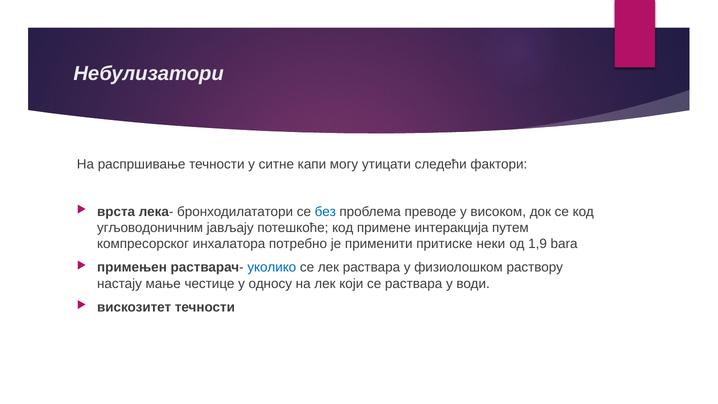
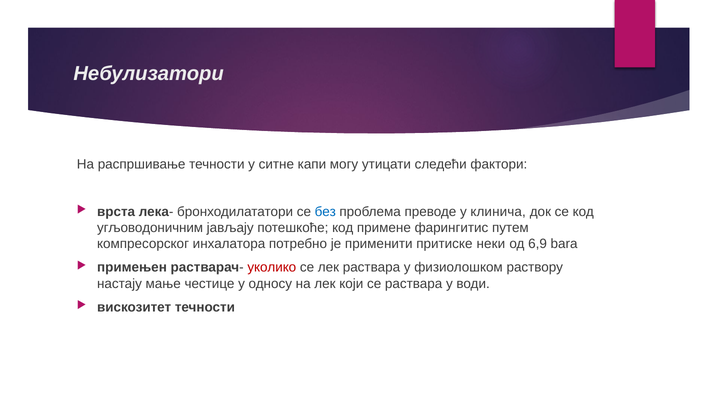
високом: високом -> клинича
интеракција: интеракција -> фарингитис
1,9: 1,9 -> 6,9
уколико colour: blue -> red
